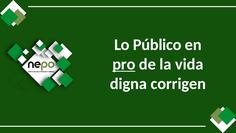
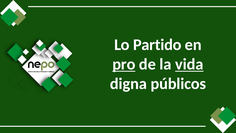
Público: Público -> Partido
vida underline: none -> present
corrigen: corrigen -> públicos
